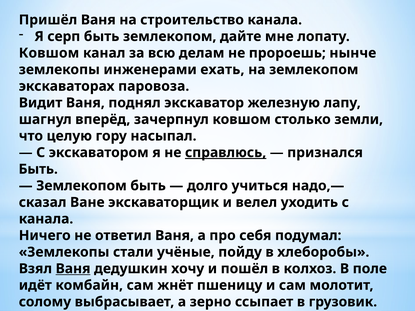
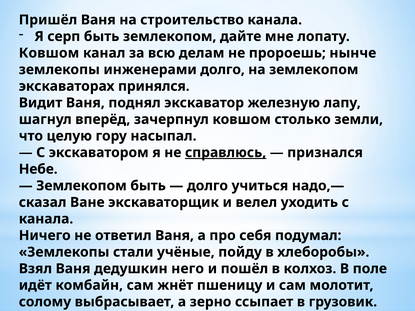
инженерами ехать: ехать -> долго
паровоза: паровоза -> принялся
Быть at (38, 169): Быть -> Небе
Ваня at (73, 269) underline: present -> none
хочу: хочу -> него
